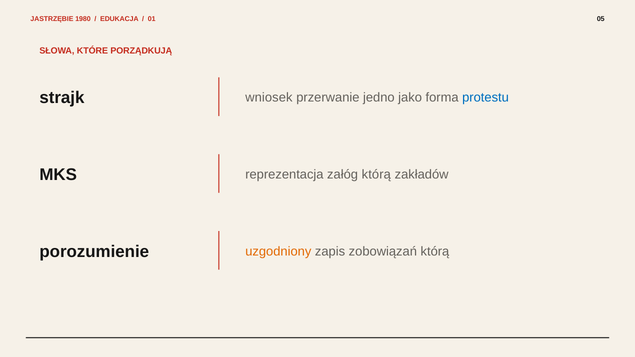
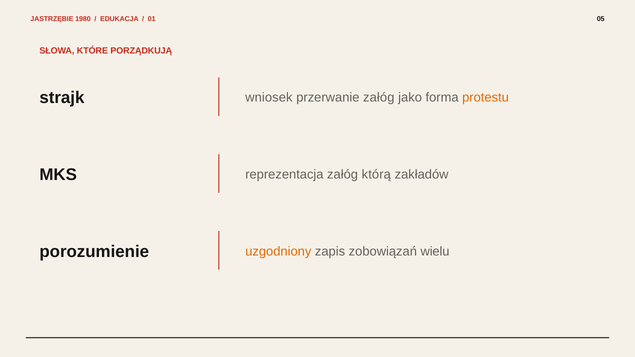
przerwanie jedno: jedno -> załóg
protestu colour: blue -> orange
zobowiązań którą: którą -> wielu
